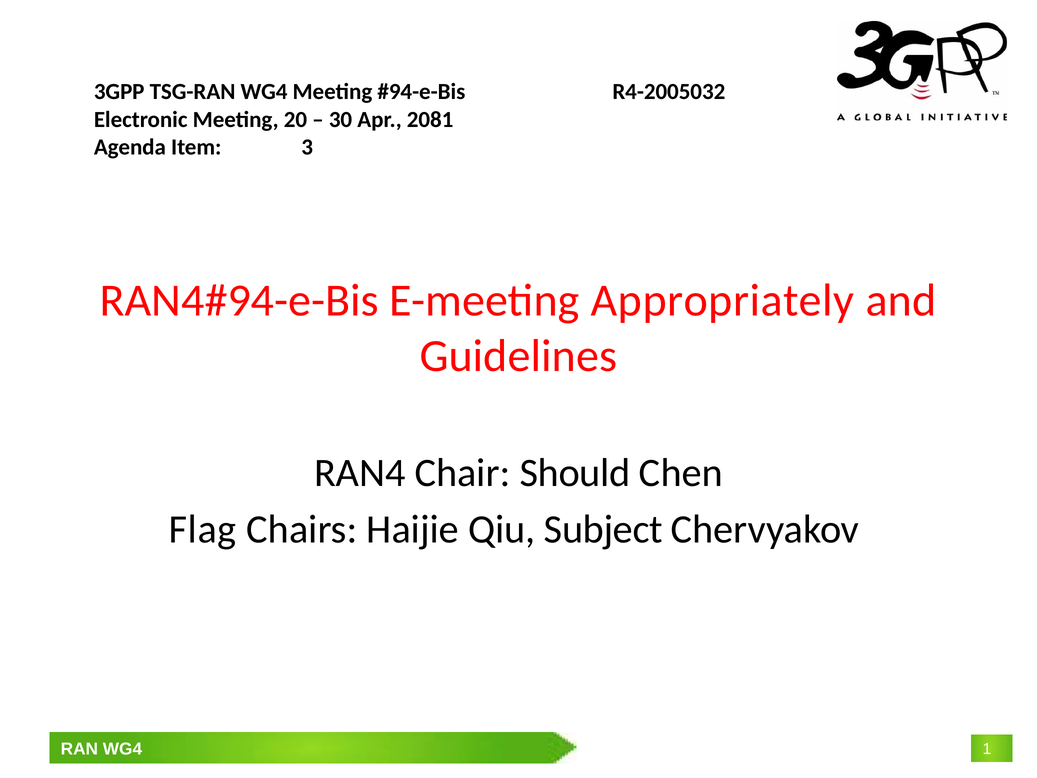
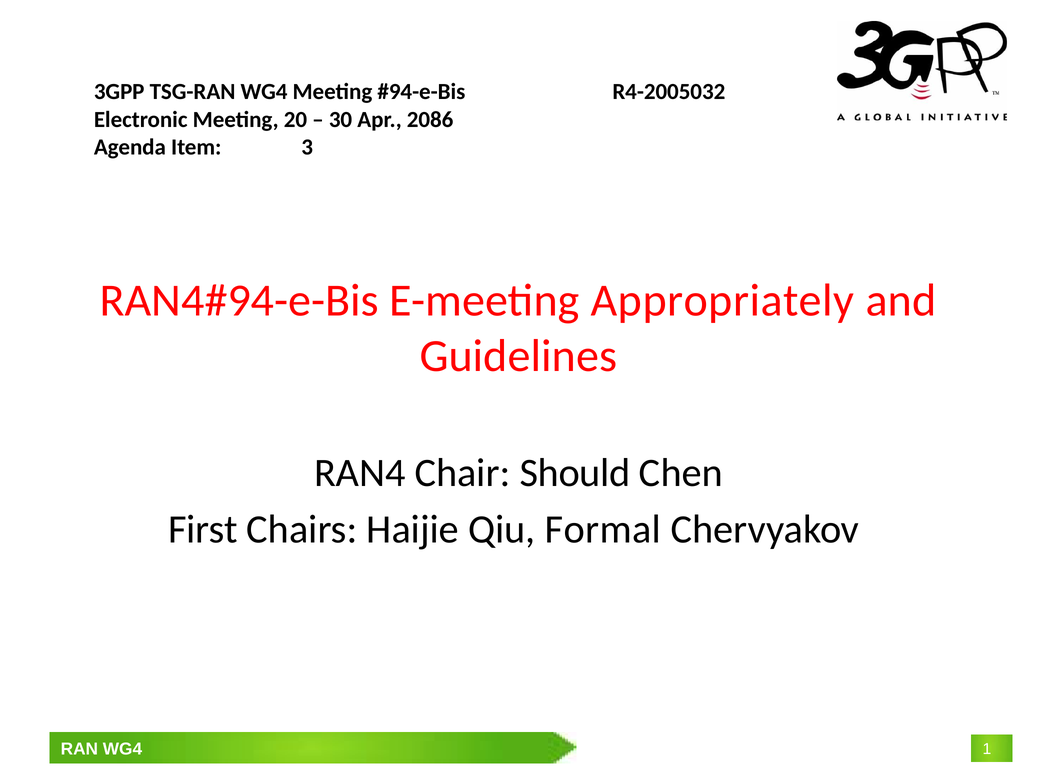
2081: 2081 -> 2086
Flag: Flag -> First
Subject: Subject -> Formal
